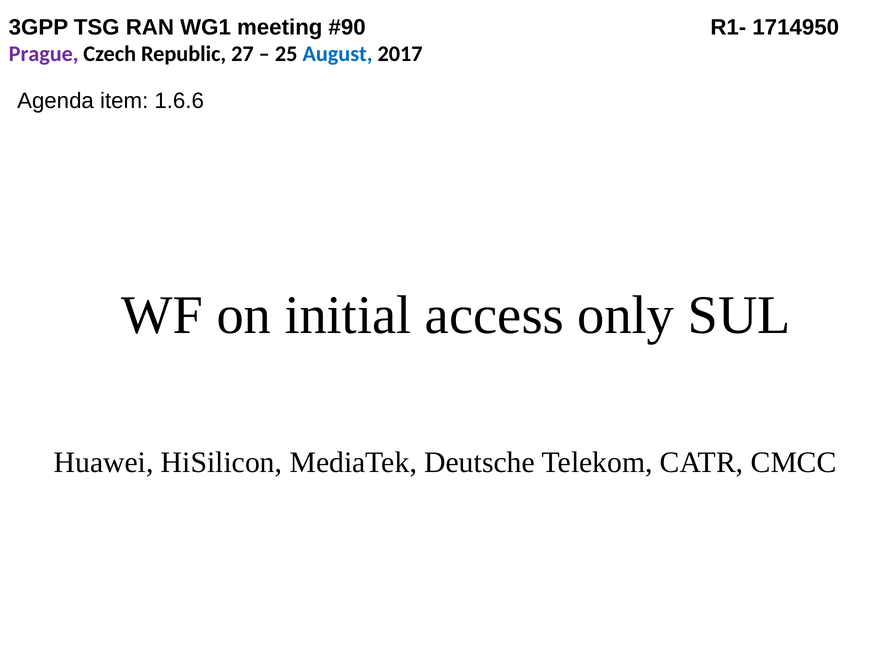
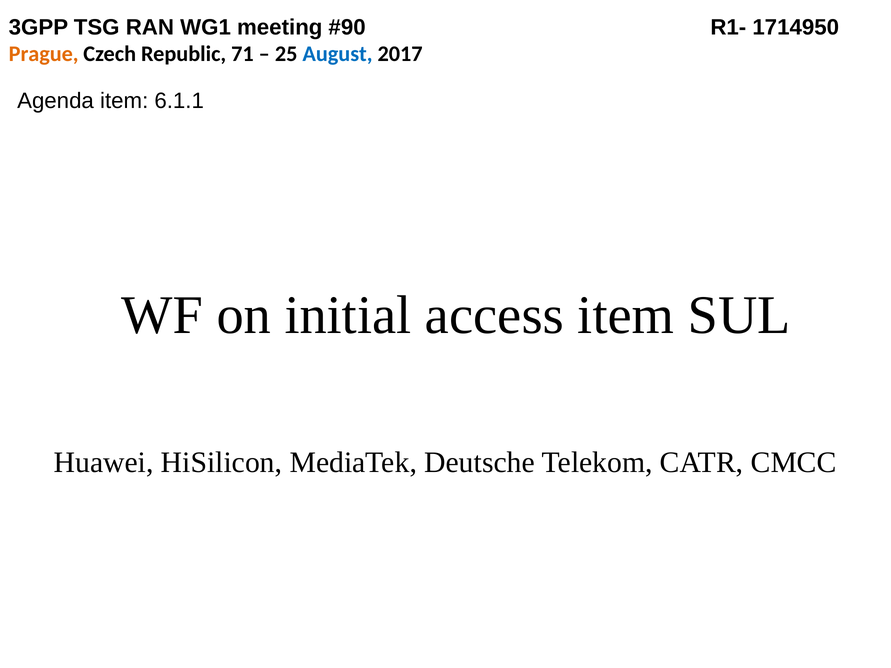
Prague colour: purple -> orange
27: 27 -> 71
1.6.6: 1.6.6 -> 6.1.1
access only: only -> item
